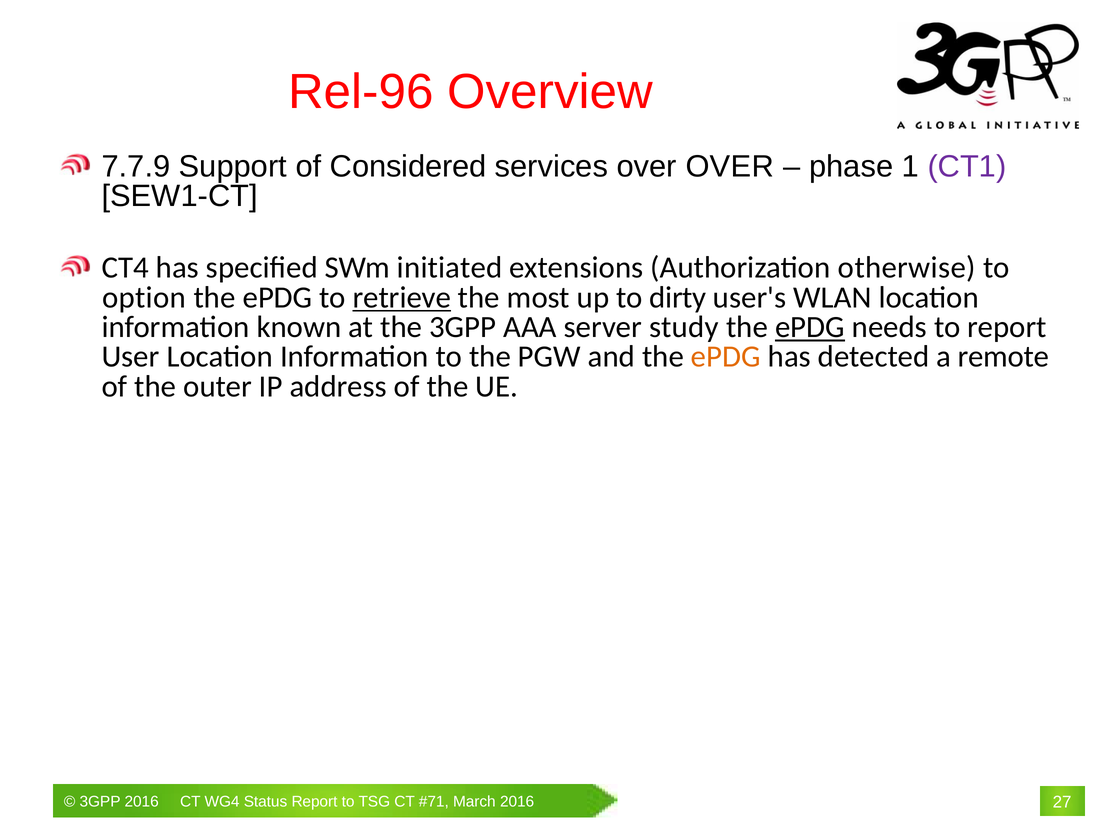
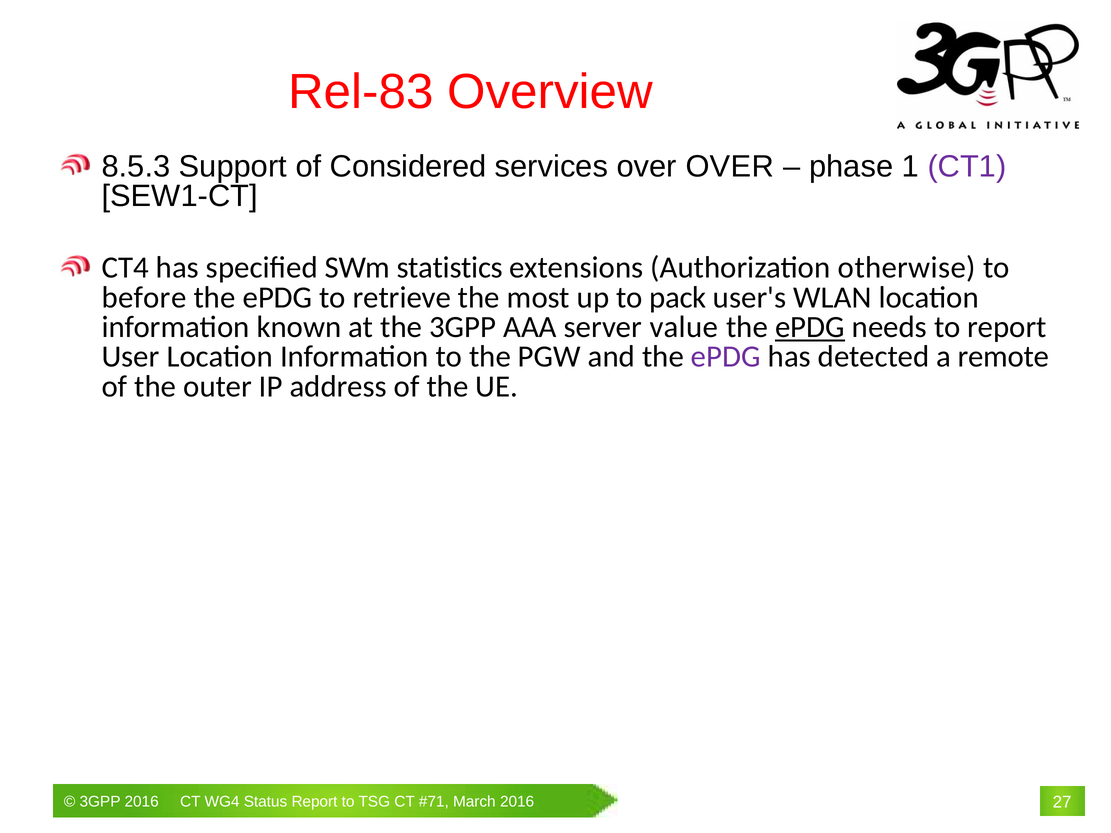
Rel-96: Rel-96 -> Rel-83
7.7.9: 7.7.9 -> 8.5.3
initiated: initiated -> statistics
option: option -> before
retrieve underline: present -> none
dirty: dirty -> pack
study: study -> value
ePDG at (726, 357) colour: orange -> purple
